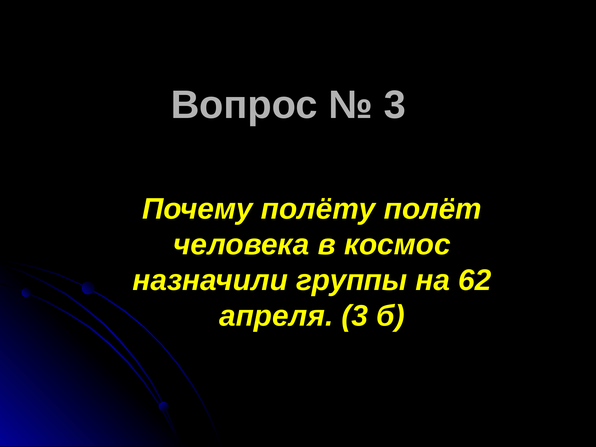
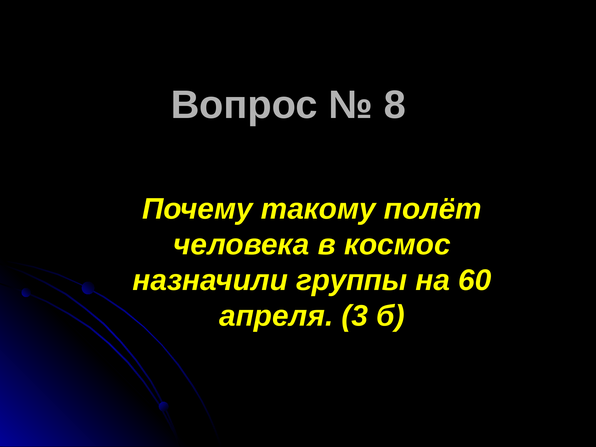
3 at (395, 105): 3 -> 8
полёту: полёту -> такому
62: 62 -> 60
